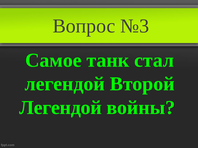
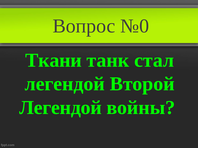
№3: №3 -> №0
Самое: Самое -> Ткани
